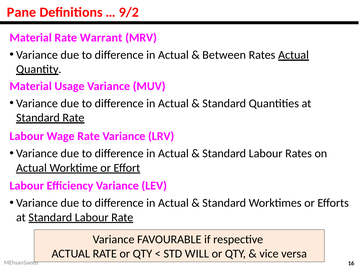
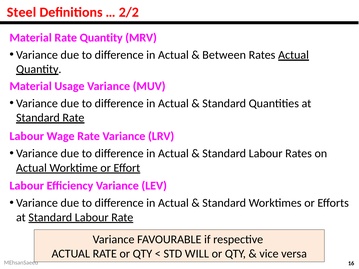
Pane: Pane -> Steel
9/2: 9/2 -> 2/2
Rate Warrant: Warrant -> Quantity
